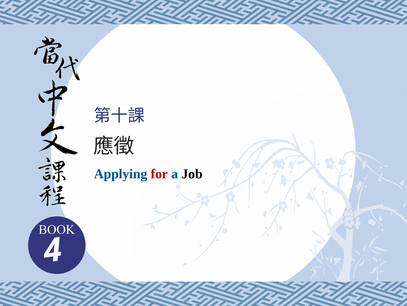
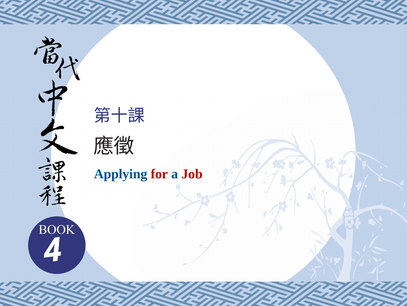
Job colour: black -> red
